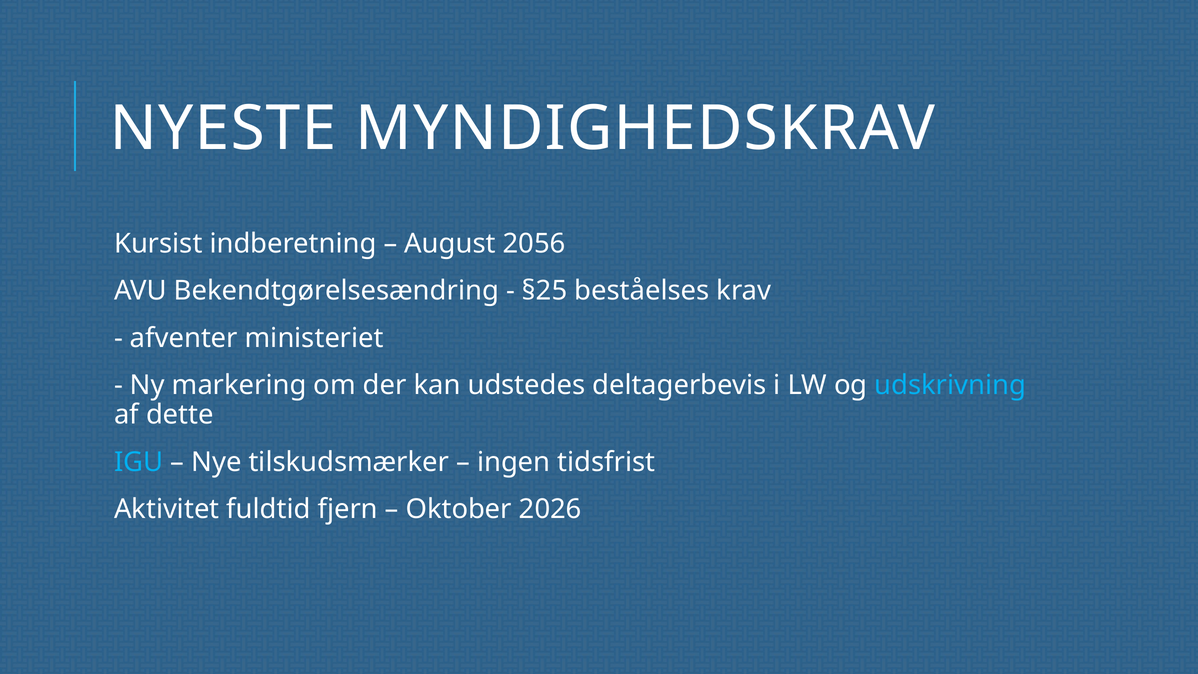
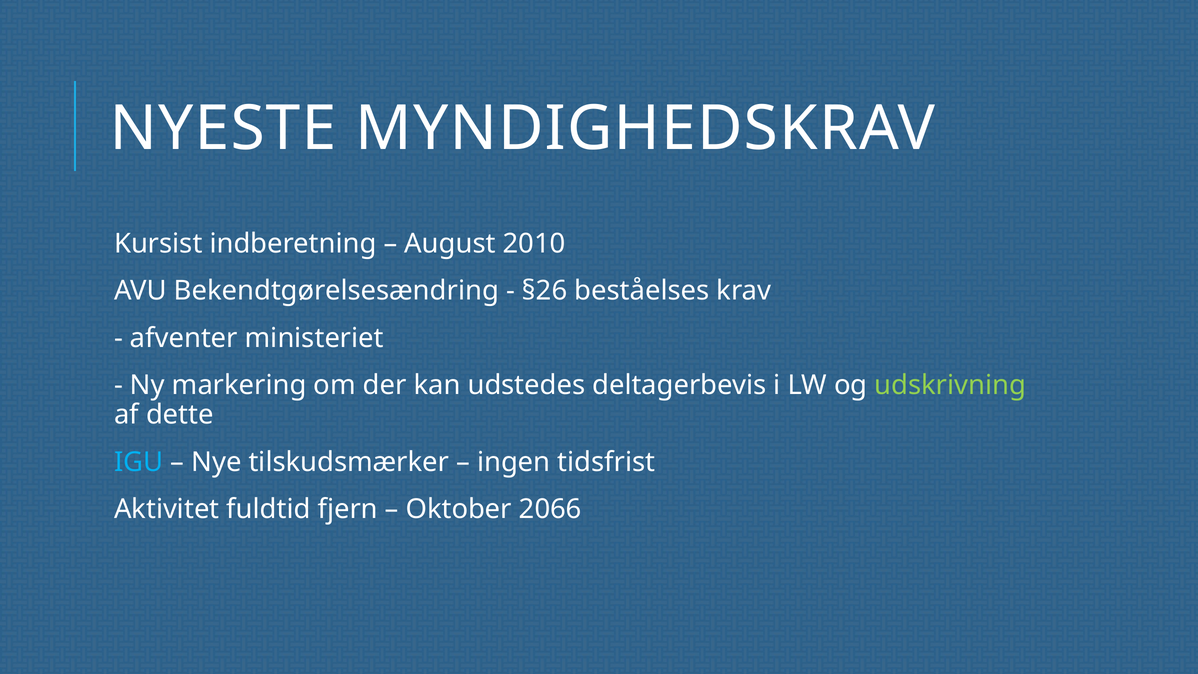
2056: 2056 -> 2010
§25: §25 -> §26
udskrivning colour: light blue -> light green
2026: 2026 -> 2066
